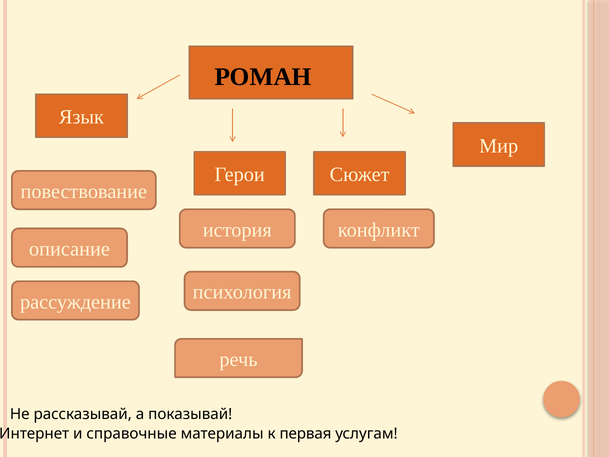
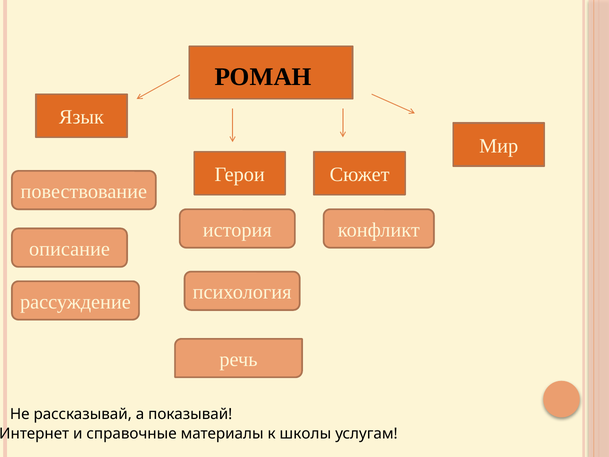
первая: первая -> школы
